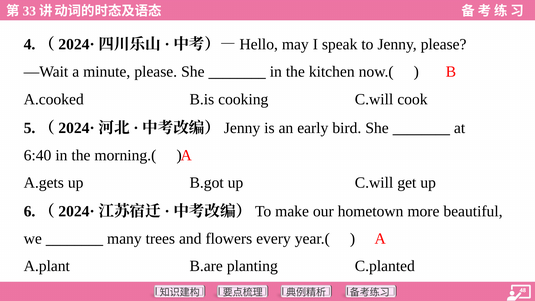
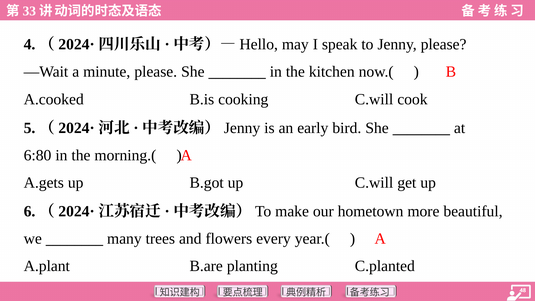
6:40: 6:40 -> 6:80
